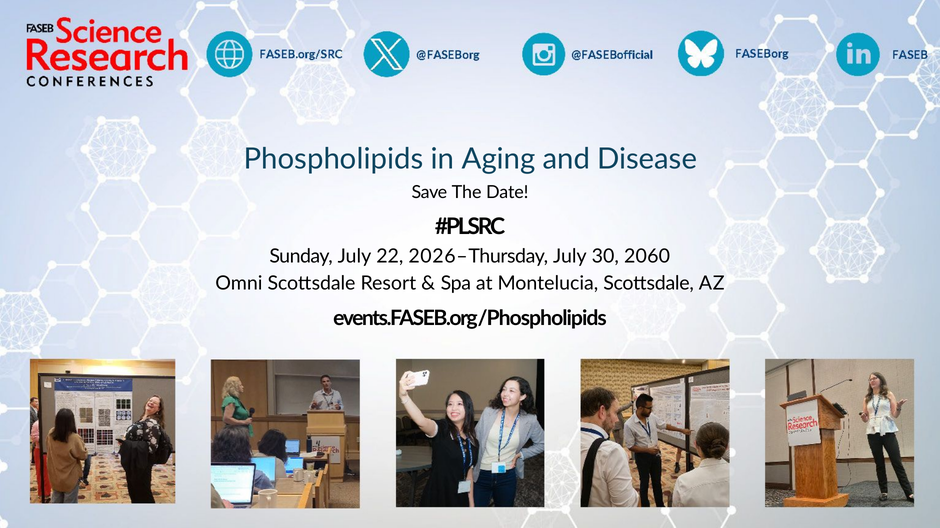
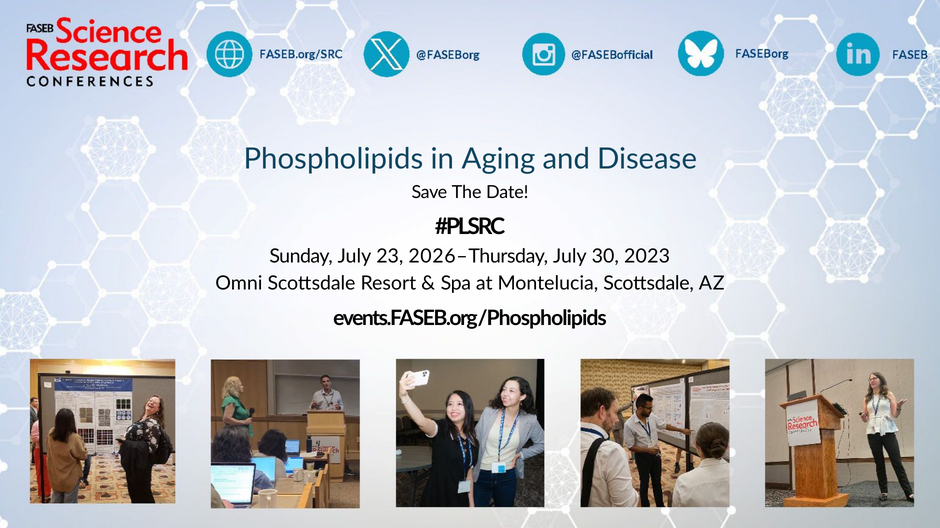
22: 22 -> 23
2060: 2060 -> 2023
